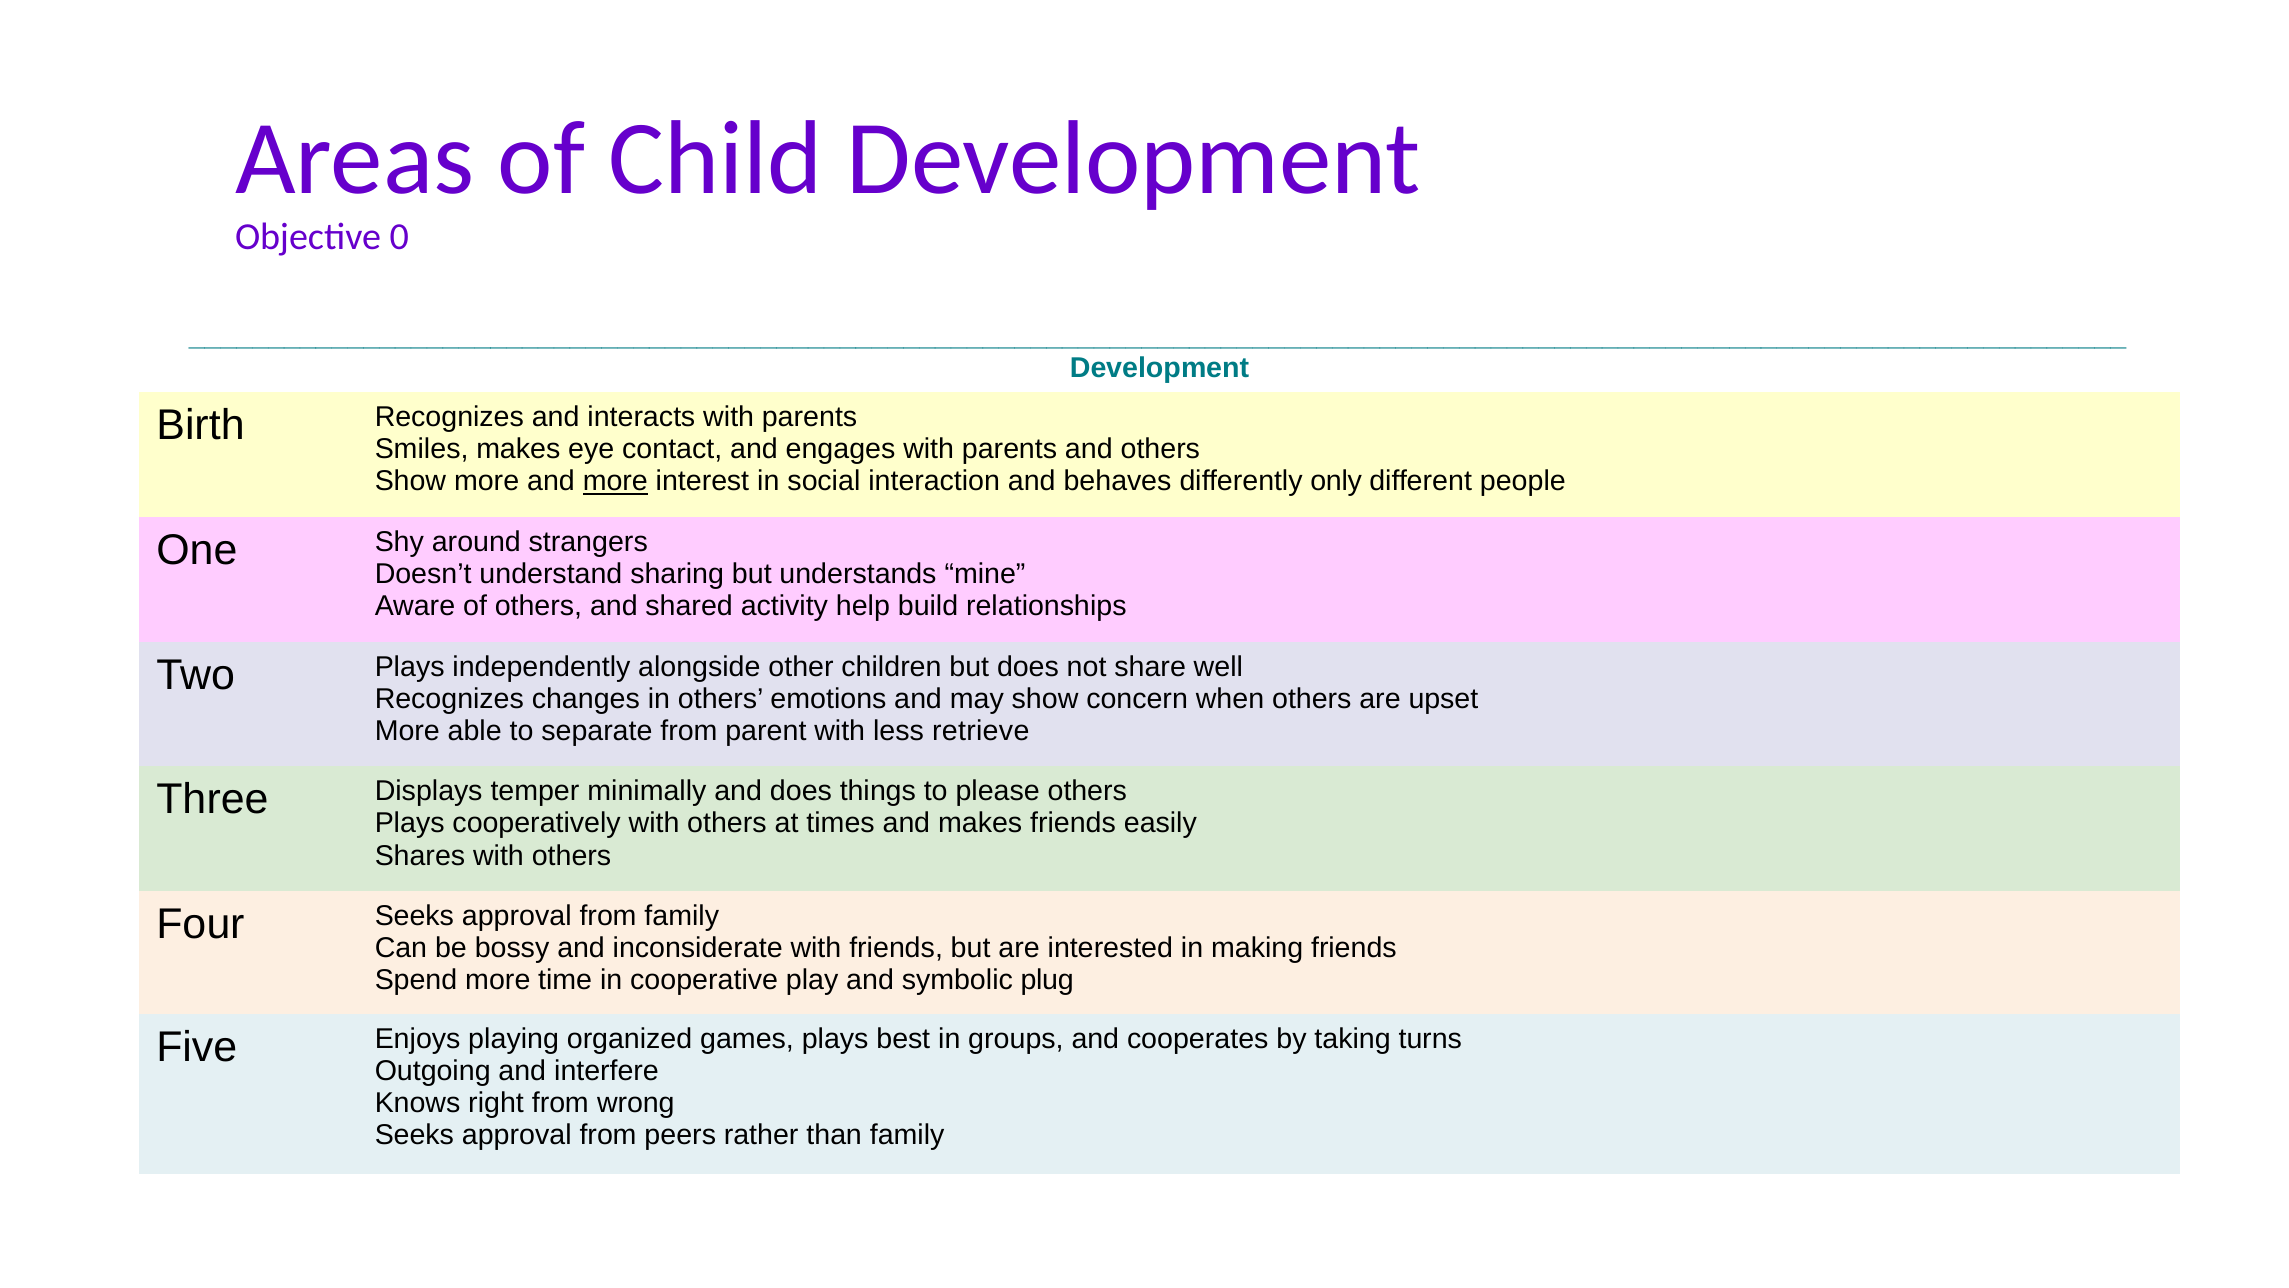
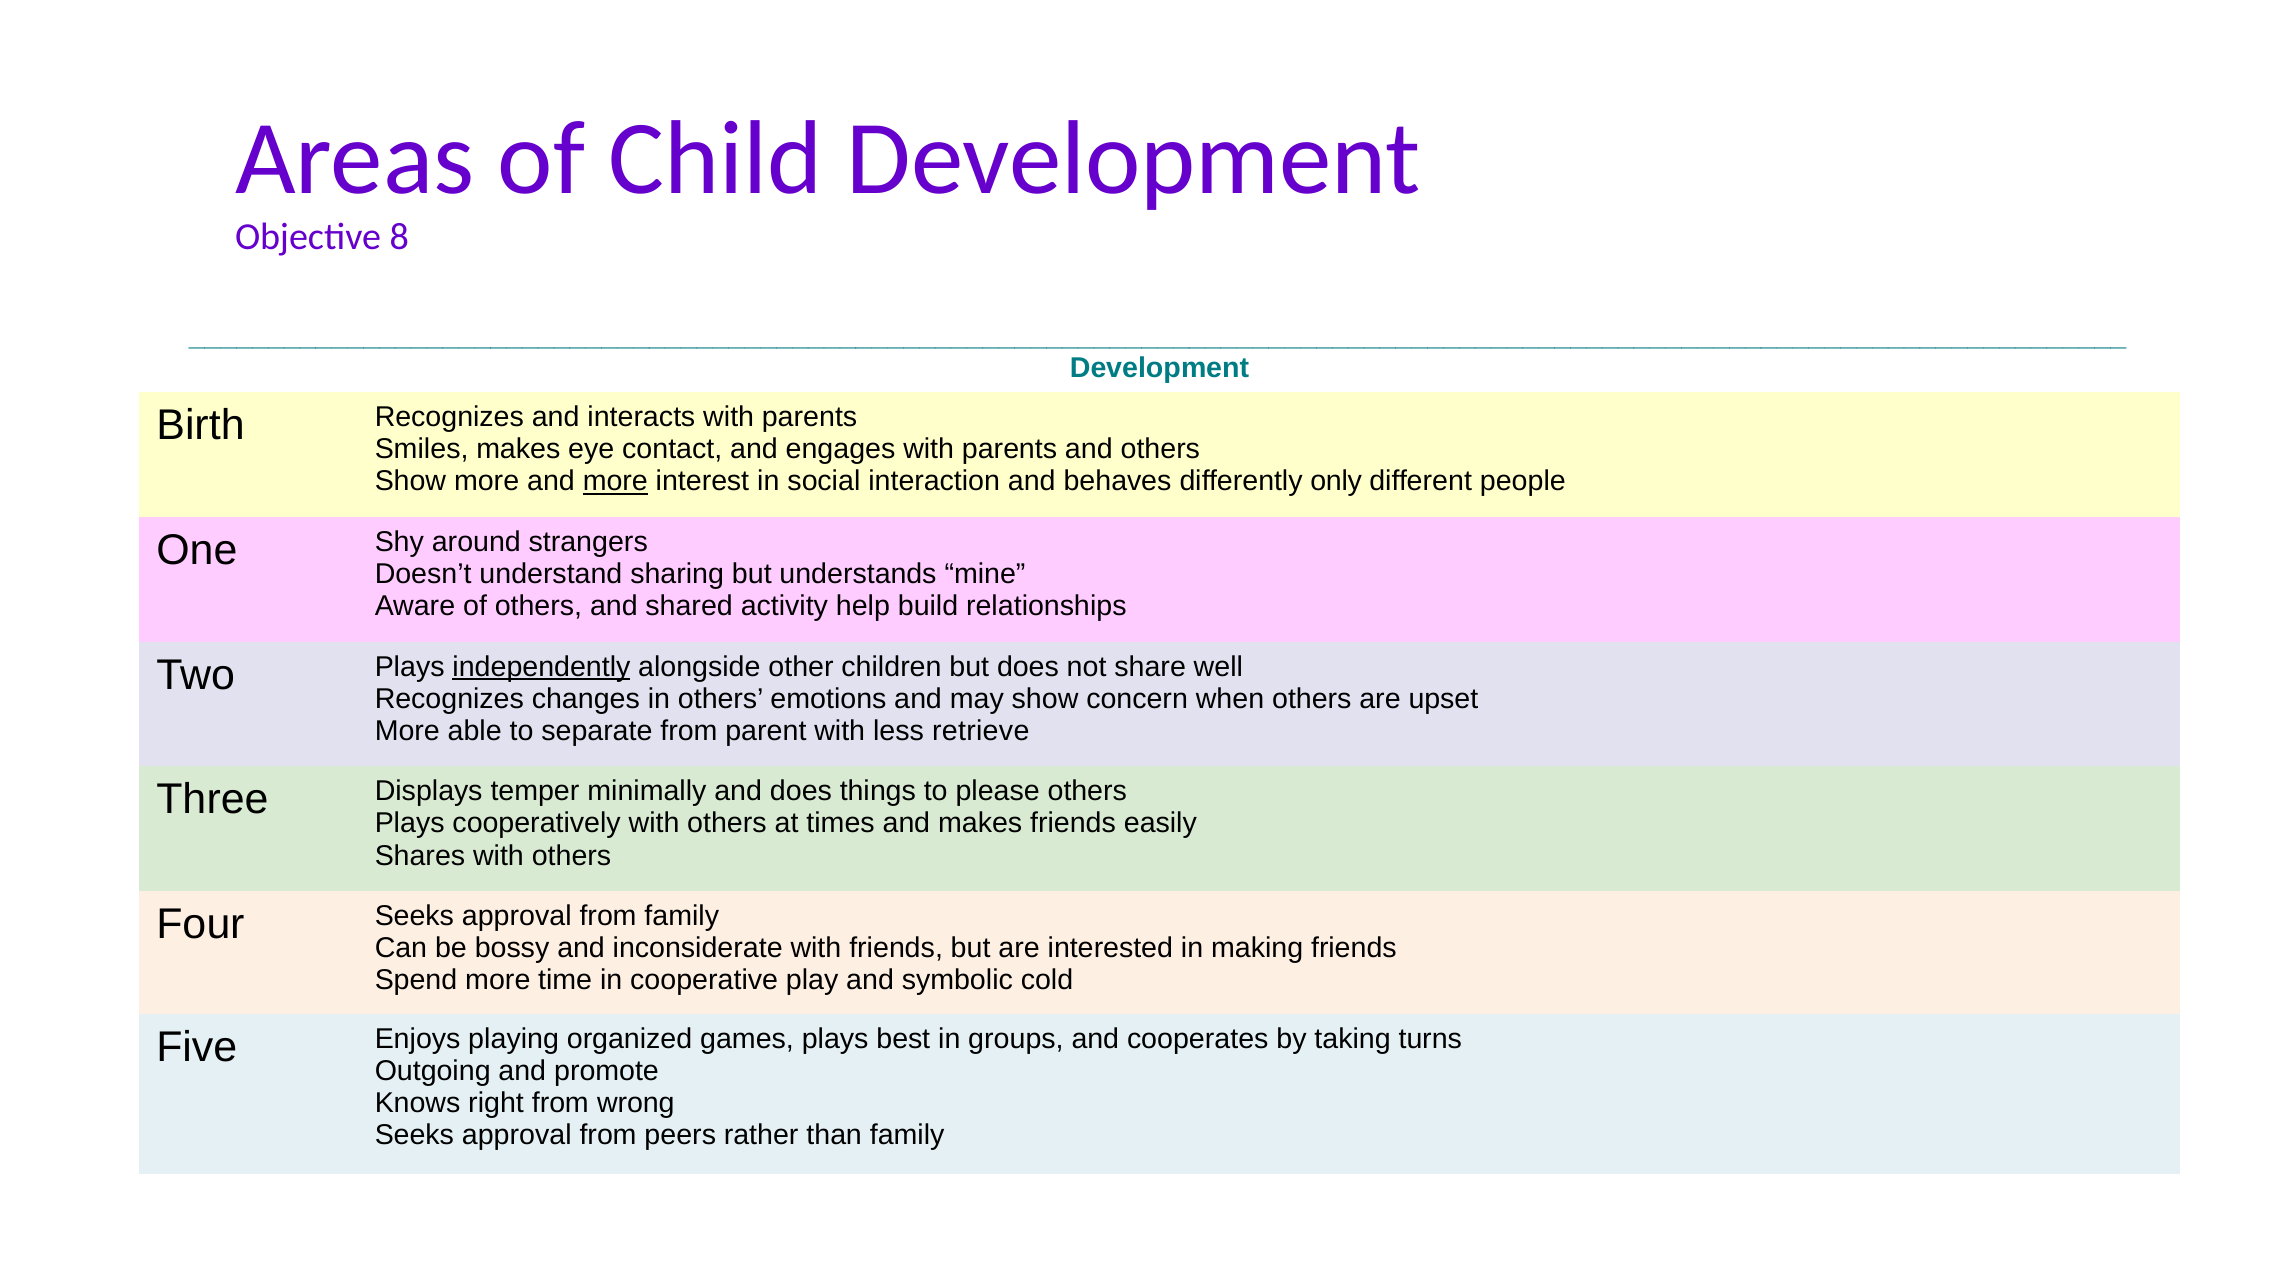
0: 0 -> 8
independently underline: none -> present
plug: plug -> cold
interfere: interfere -> promote
